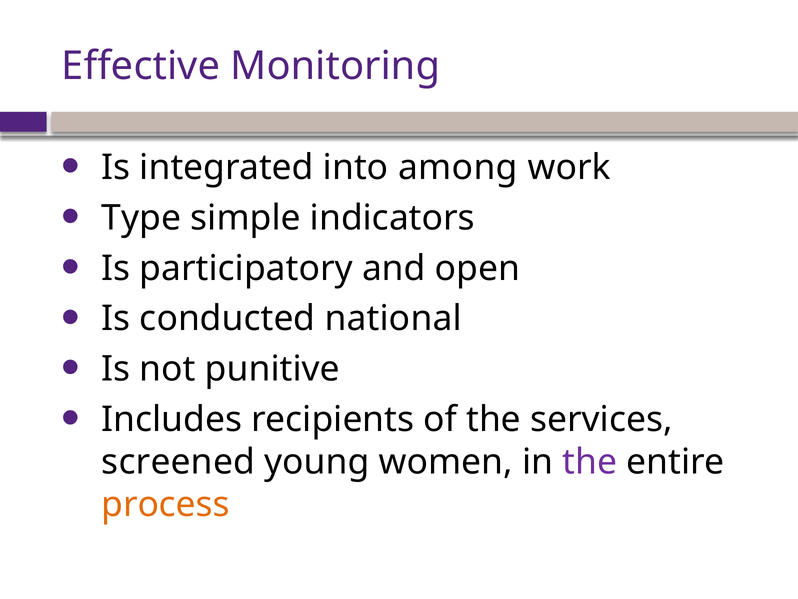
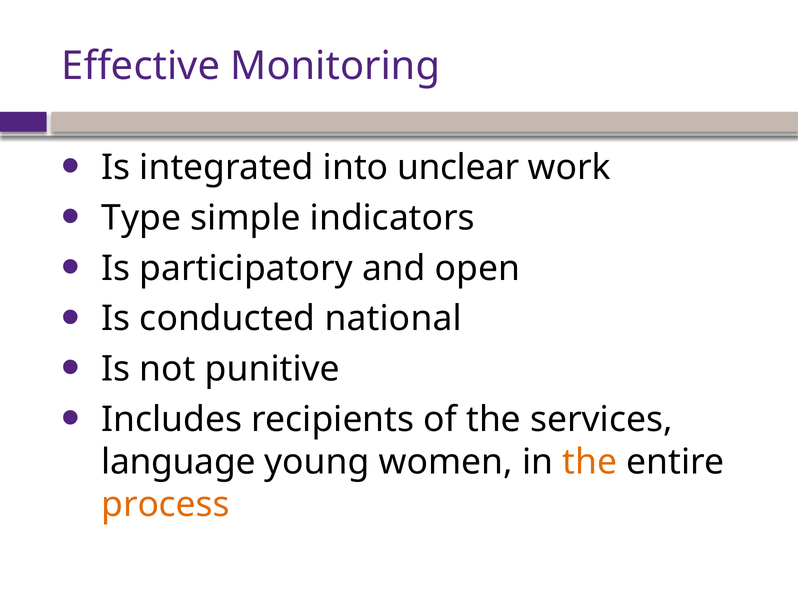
among: among -> unclear
screened: screened -> language
the at (590, 462) colour: purple -> orange
